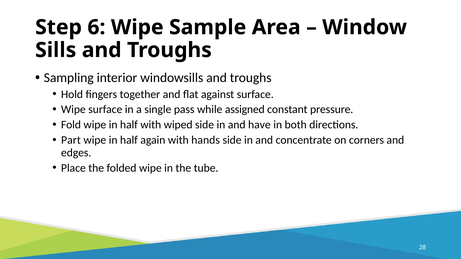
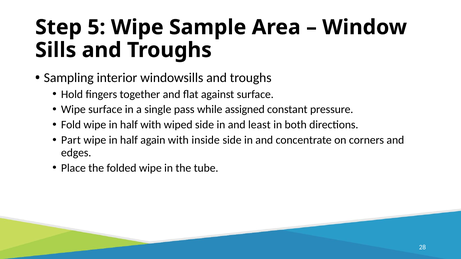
6: 6 -> 5
have: have -> least
hands: hands -> inside
